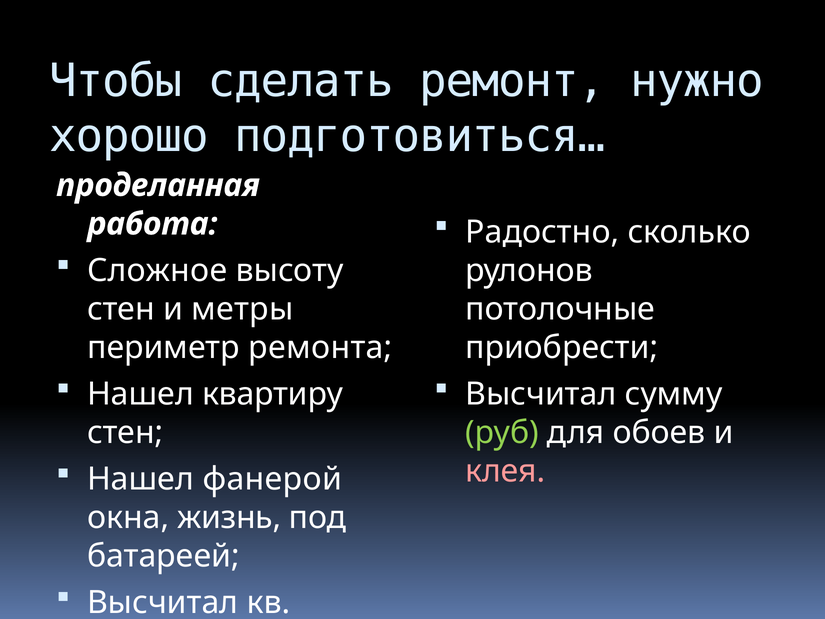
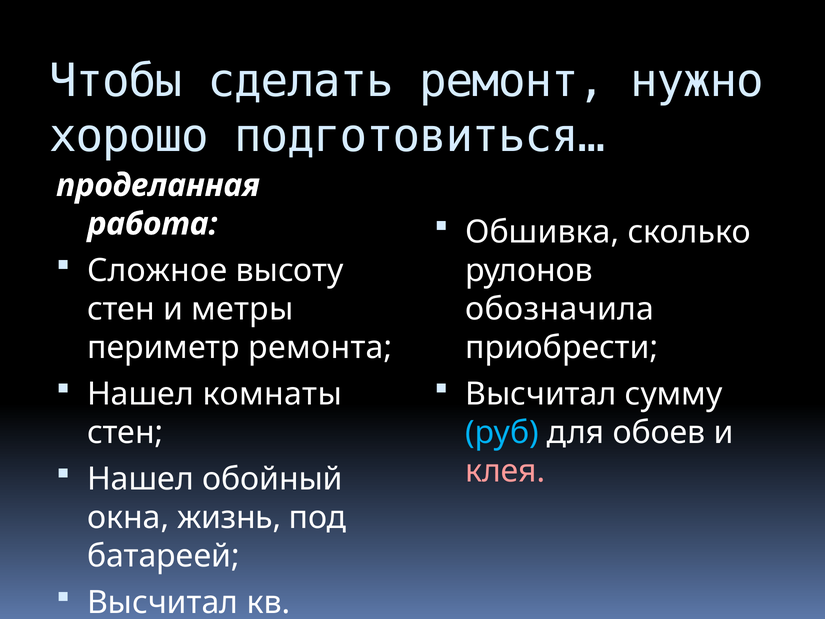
Радостно: Радостно -> Обшивка
потолочные: потолочные -> обозначила
квартиру: квартиру -> комнаты
руб colour: light green -> light blue
фанерой: фанерой -> обойный
